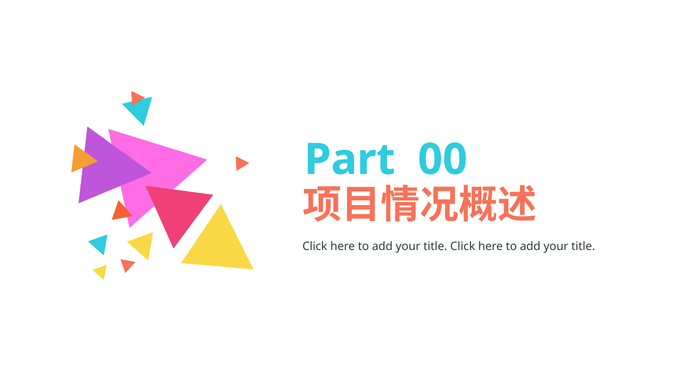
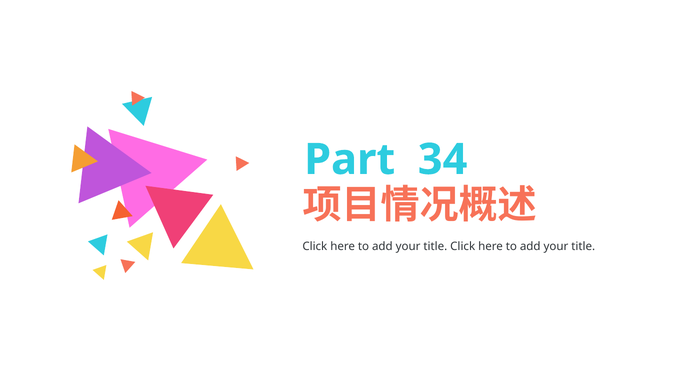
00: 00 -> 34
